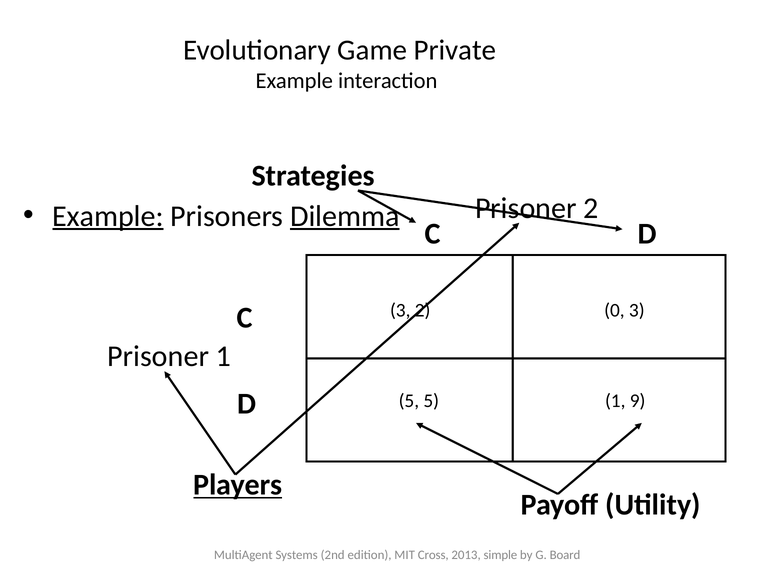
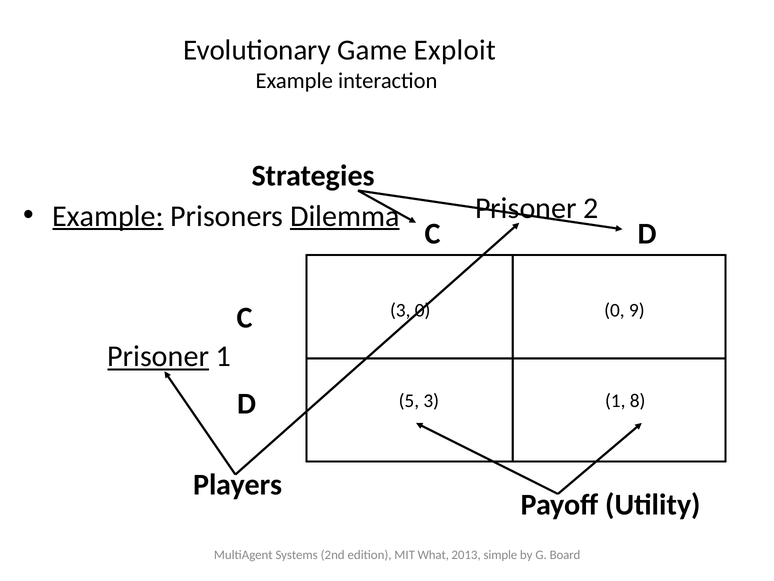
Private: Private -> Exploit
2 at (423, 310): 2 -> 0
0 3: 3 -> 9
Prisoner at (158, 356) underline: none -> present
5 5: 5 -> 3
9: 9 -> 8
Players underline: present -> none
Cross: Cross -> What
